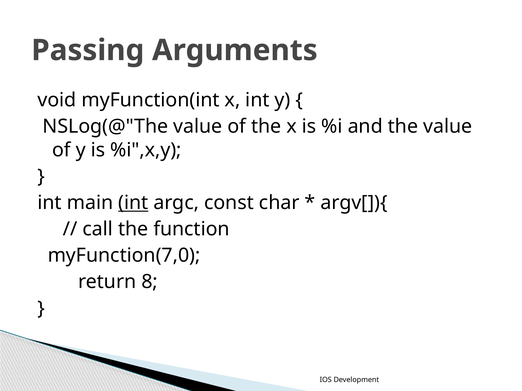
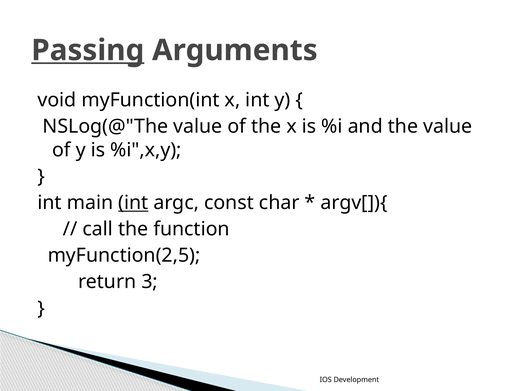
Passing underline: none -> present
myFunction(7,0: myFunction(7,0 -> myFunction(2,5
8: 8 -> 3
